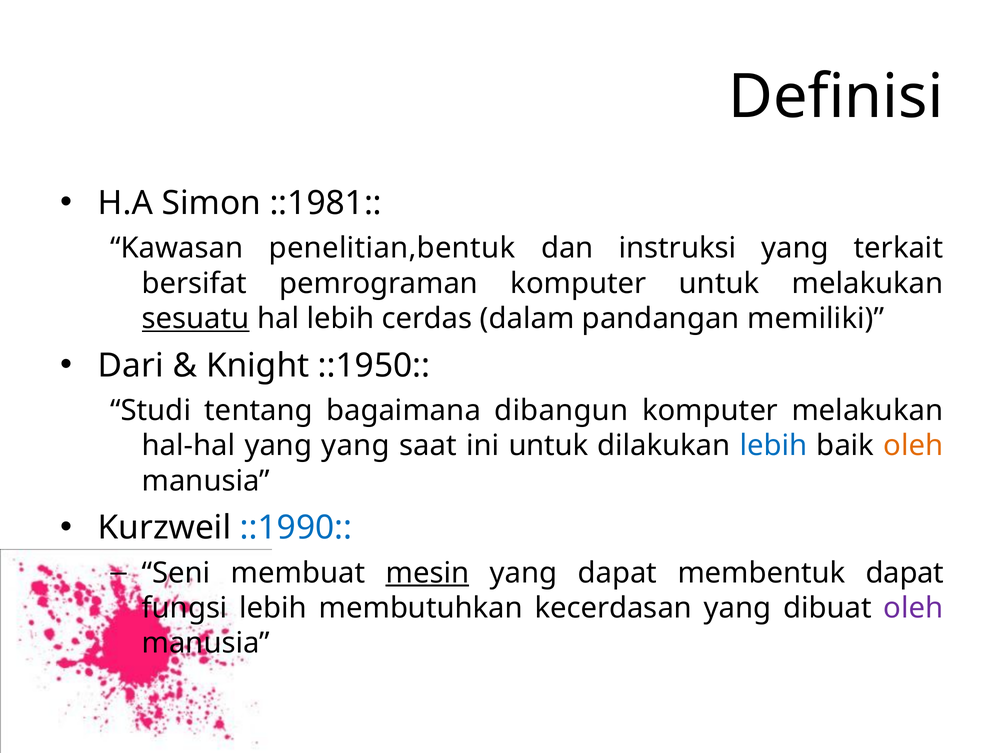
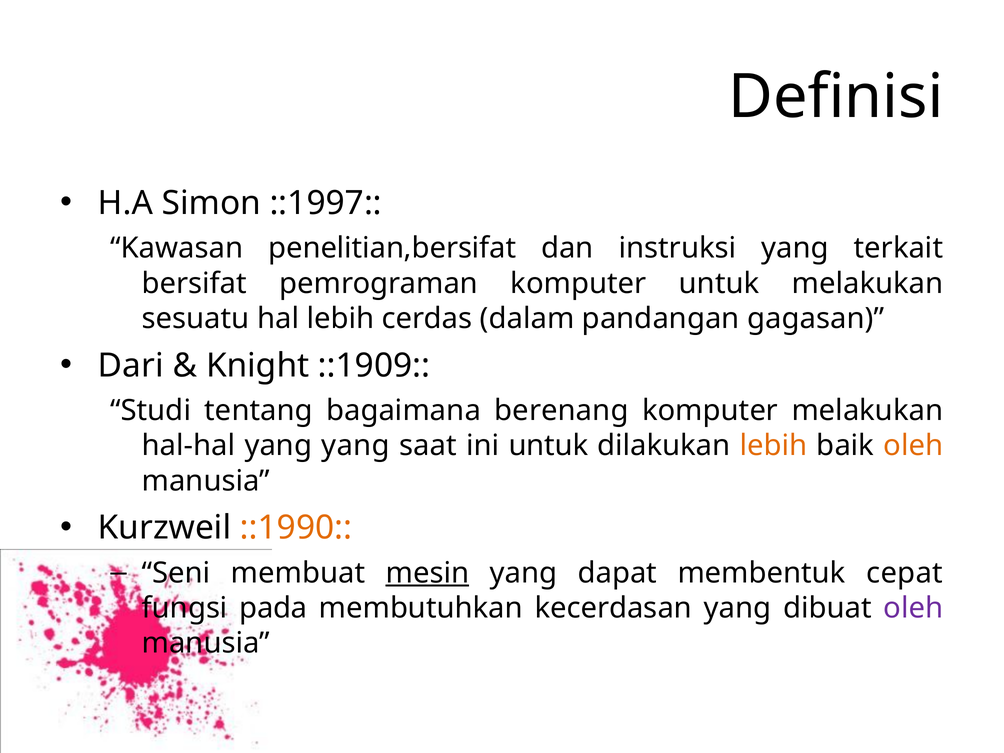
::1981: ::1981 -> ::1997
penelitian,bentuk: penelitian,bentuk -> penelitian,bersifat
sesuatu underline: present -> none
memiliki: memiliki -> gagasan
::1950: ::1950 -> ::1909
dibangun: dibangun -> berenang
lebih at (774, 446) colour: blue -> orange
::1990 colour: blue -> orange
membentuk dapat: dapat -> cepat
fungsi lebih: lebih -> pada
